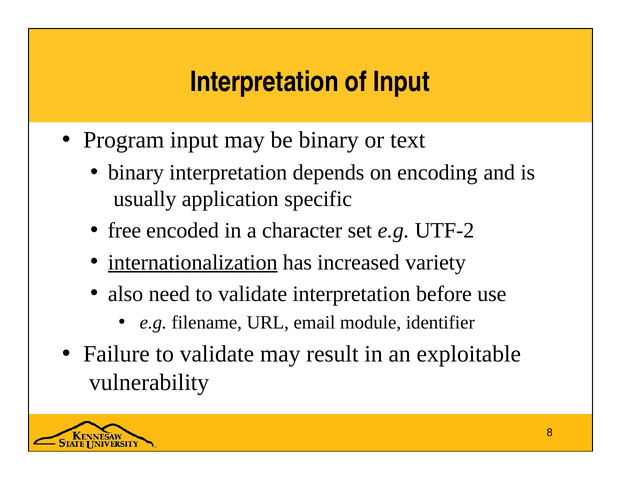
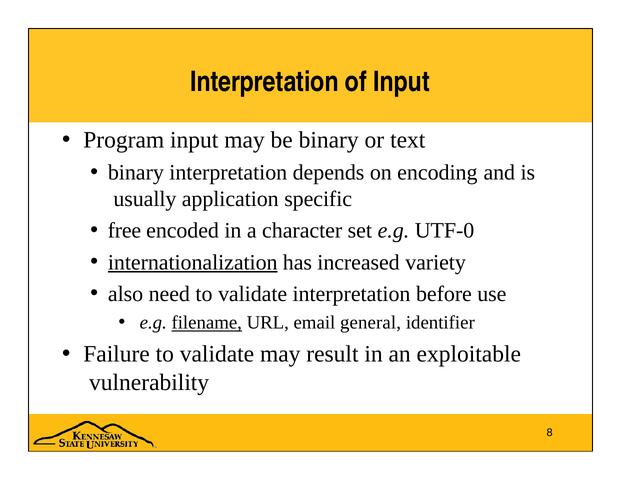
UTF-2: UTF-2 -> UTF-0
filename underline: none -> present
module: module -> general
